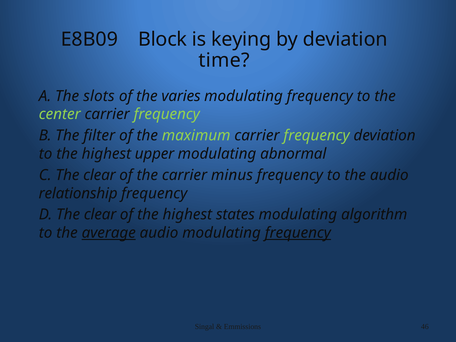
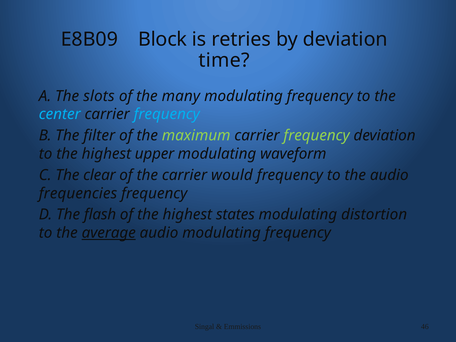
keying: keying -> retries
varies: varies -> many
center colour: light green -> light blue
frequency at (167, 114) colour: light green -> light blue
abnormal: abnormal -> waveform
minus: minus -> would
relationship: relationship -> frequencies
D The clear: clear -> flash
algorithm: algorithm -> distortion
frequency at (298, 233) underline: present -> none
